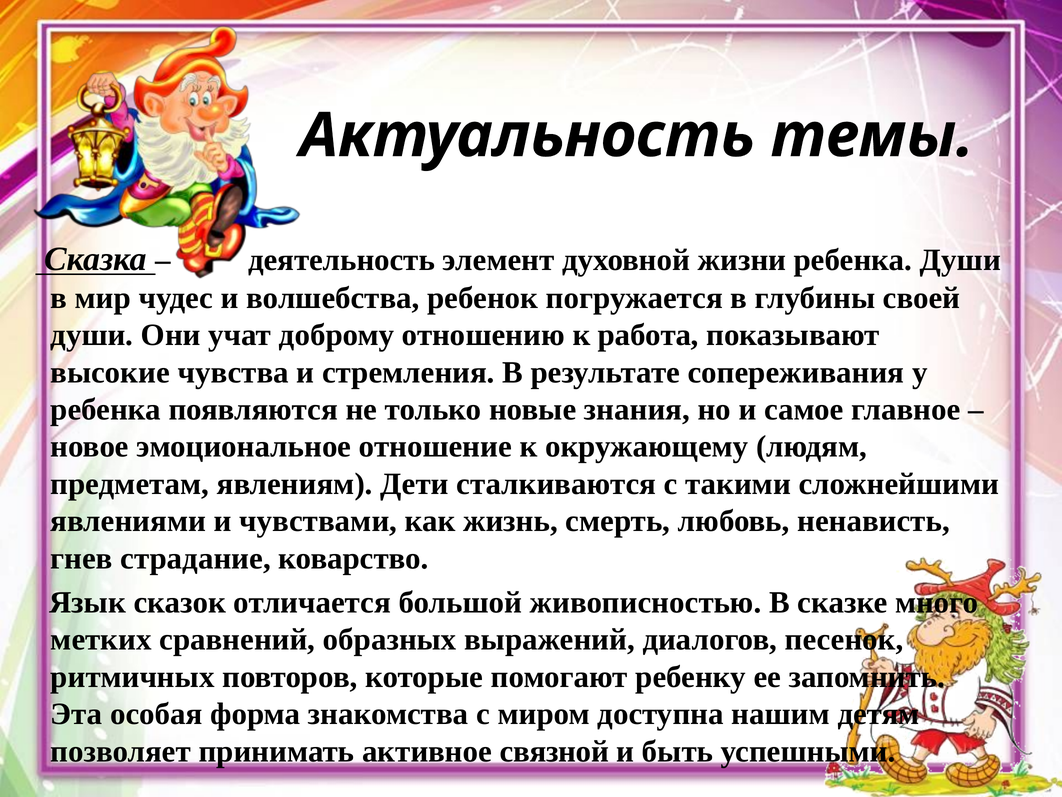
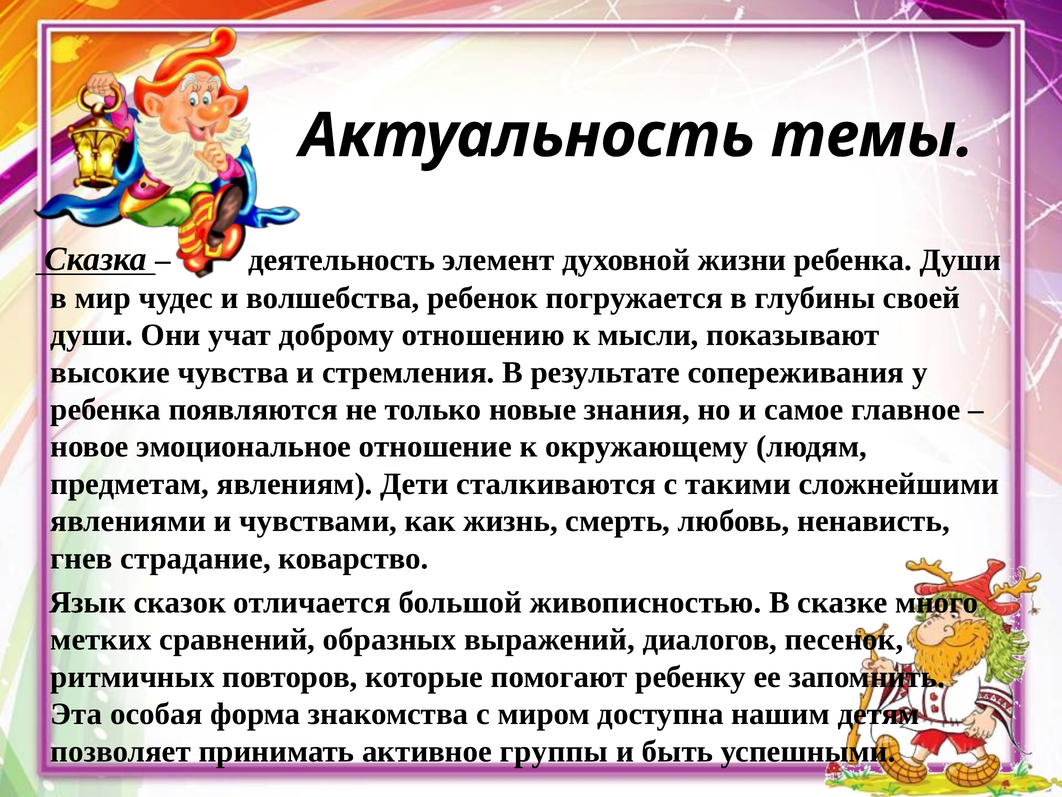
работа: работа -> мысли
связной: связной -> группы
